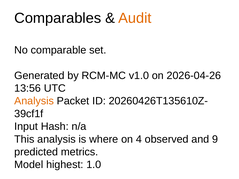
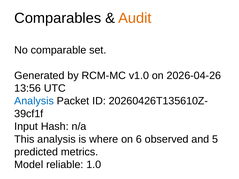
Analysis at (34, 101) colour: orange -> blue
4: 4 -> 6
9: 9 -> 5
highest: highest -> reliable
